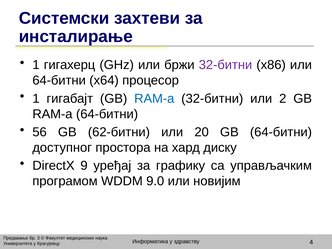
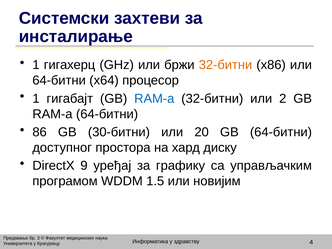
32-битни at (225, 65) colour: purple -> orange
56: 56 -> 86
62-битни: 62-битни -> 30-битни
9.0: 9.0 -> 1.5
